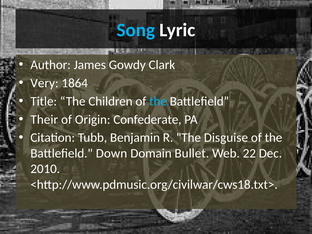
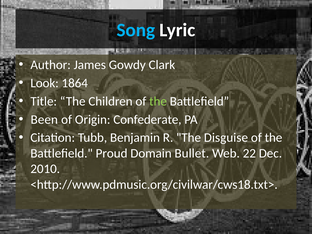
Very: Very -> Look
the at (158, 101) colour: light blue -> light green
Their: Their -> Been
Down: Down -> Proud
